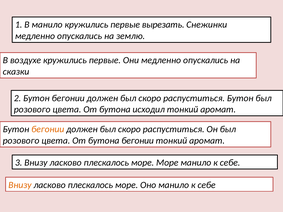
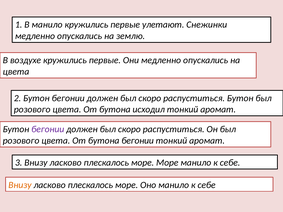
вырезать: вырезать -> улетают
сказки at (16, 72): сказки -> цвета
бегонии at (48, 129) colour: orange -> purple
